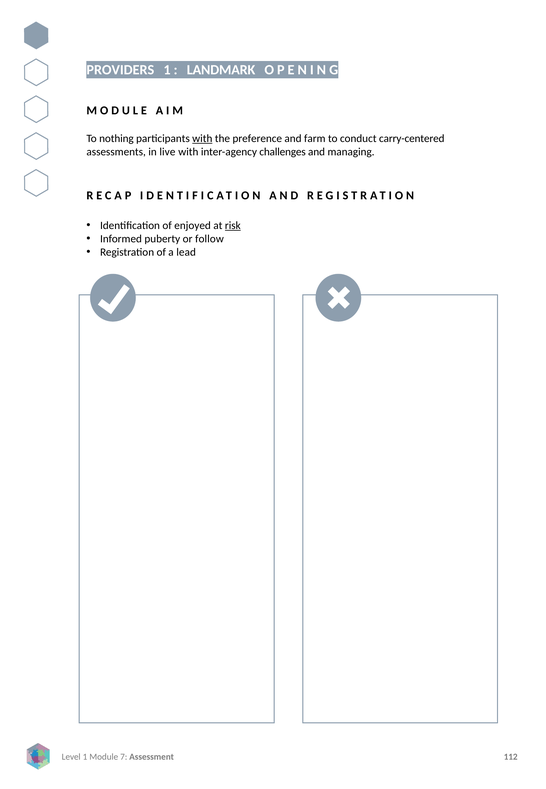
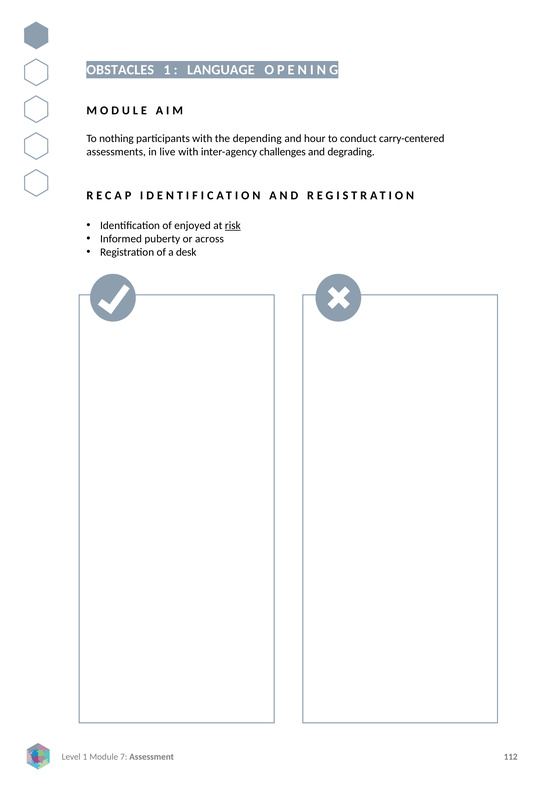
PROVIDERS: PROVIDERS -> OBSTACLES
LANDMARK: LANDMARK -> LANGUAGE
with at (202, 138) underline: present -> none
preference: preference -> depending
farm: farm -> hour
managing: managing -> degrading
follow: follow -> across
lead: lead -> desk
